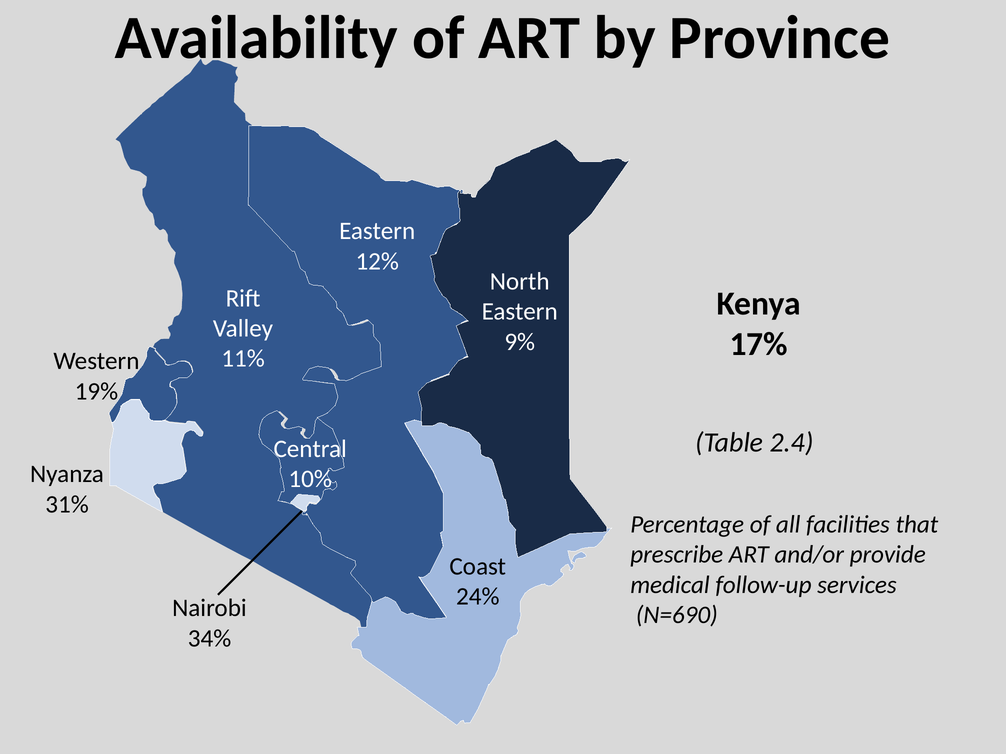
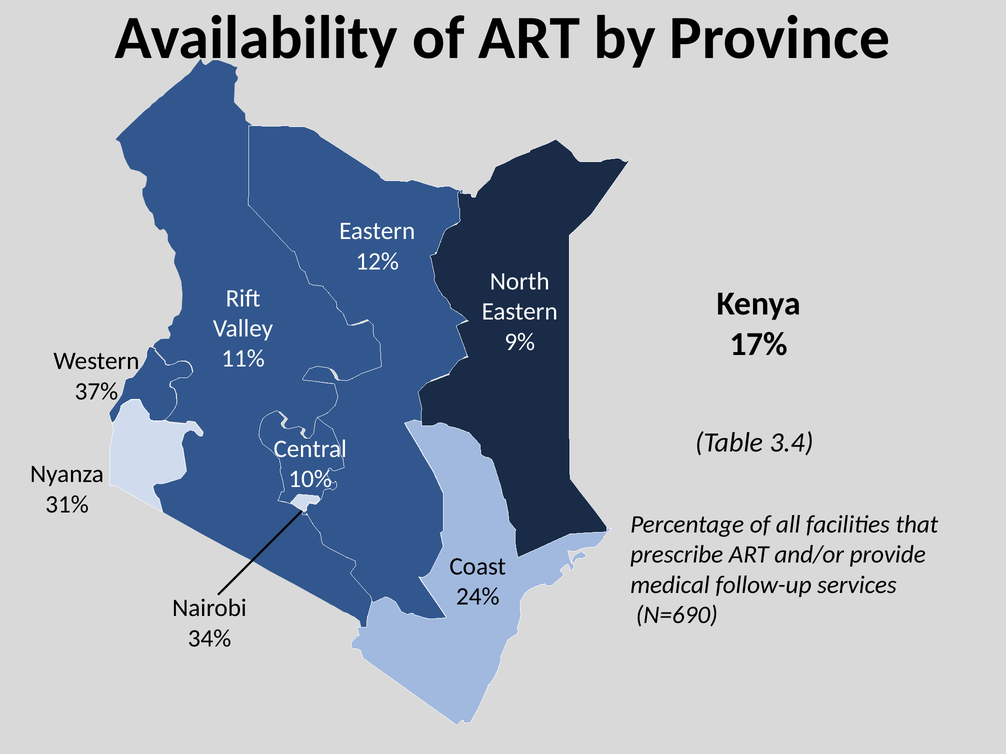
19%: 19% -> 37%
2.4: 2.4 -> 3.4
